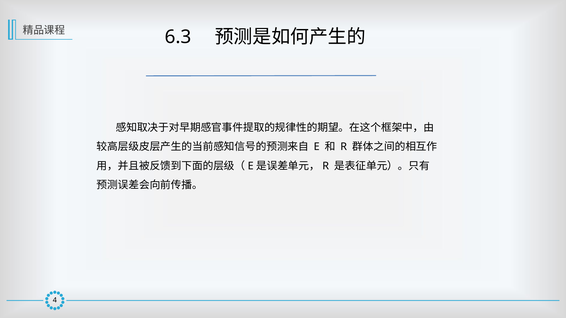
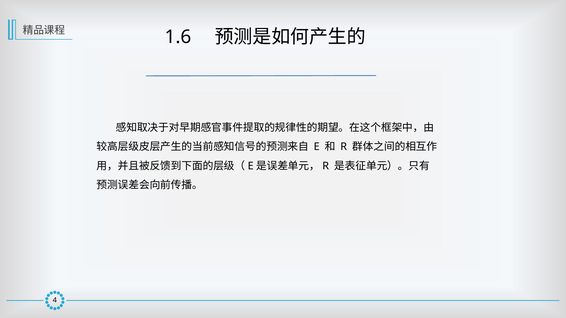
6.3: 6.3 -> 1.6
